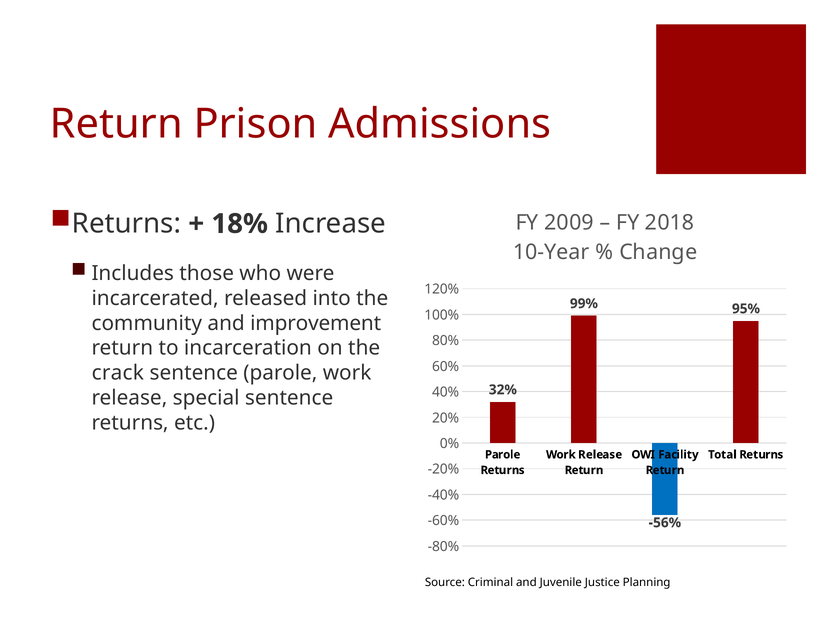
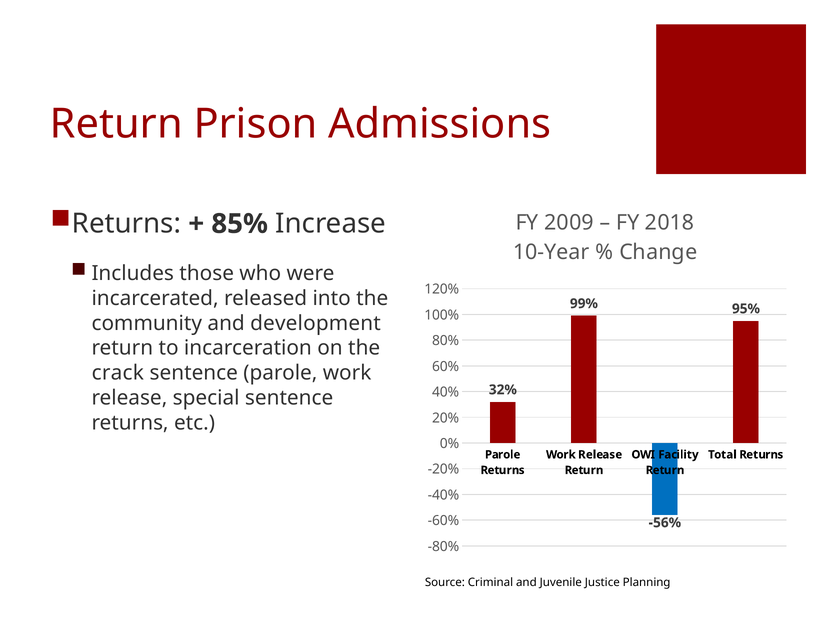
18%: 18% -> 85%
improvement: improvement -> development
